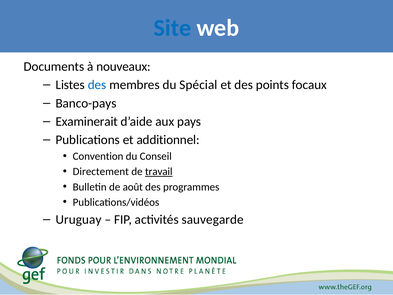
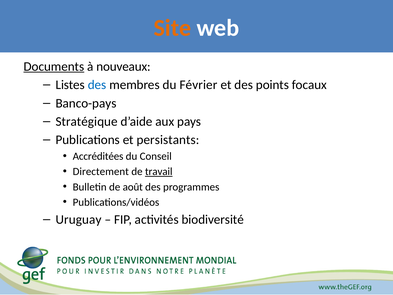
Site colour: blue -> orange
Documents underline: none -> present
Spécial: Spécial -> Février
Examinerait: Examinerait -> Stratégique
additionnel: additionnel -> persistants
Convention: Convention -> Accréditées
sauvegarde: sauvegarde -> biodiversité
